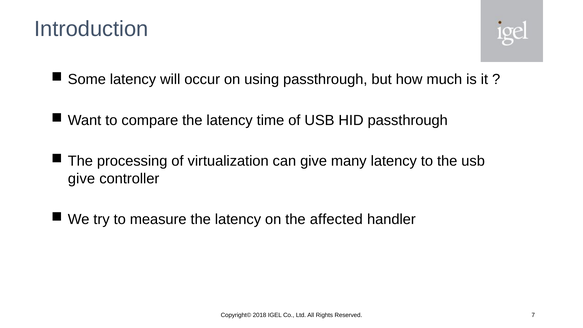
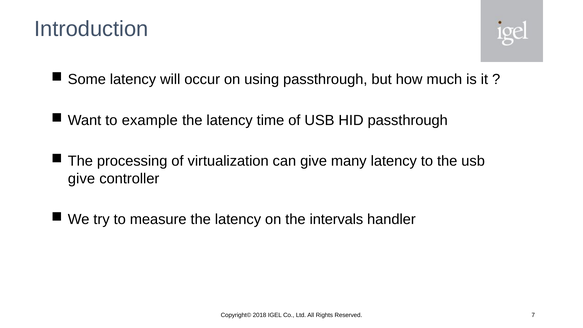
compare: compare -> example
affected: affected -> intervals
